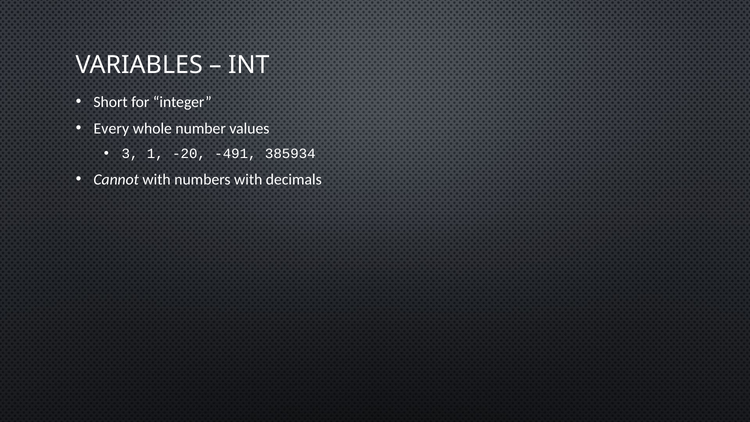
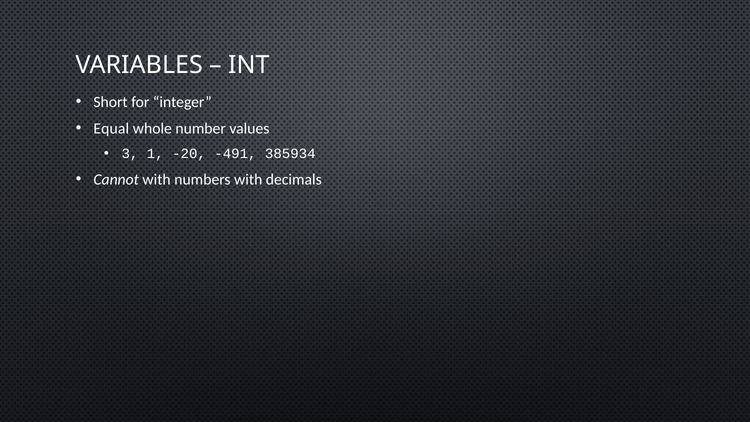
Every: Every -> Equal
